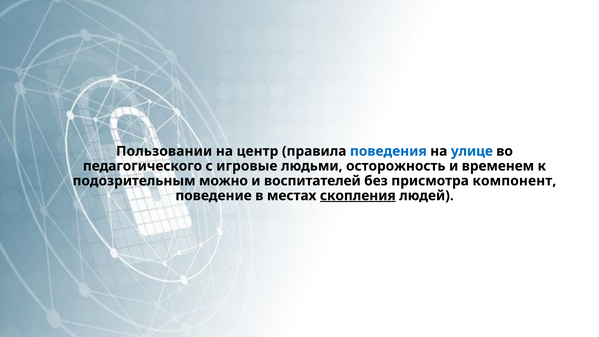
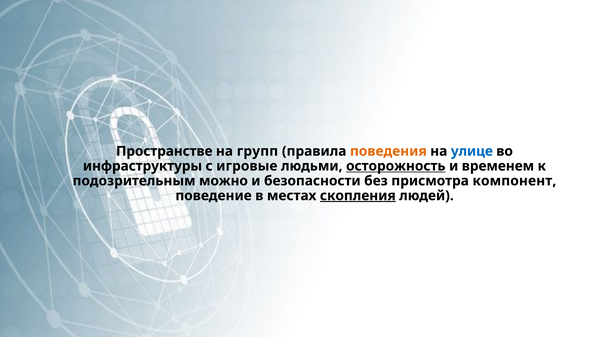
Пользовании: Пользовании -> Пространстве
центр: центр -> групп
поведения colour: blue -> orange
педагогического: педагогического -> инфраструктуры
осторожность underline: none -> present
воспитателей: воспитателей -> безопасности
